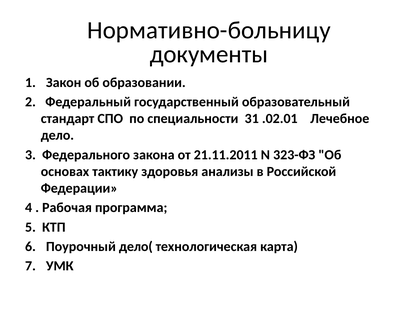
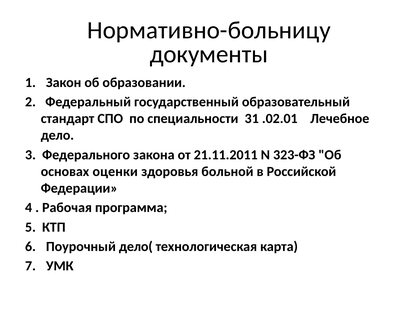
тактику: тактику -> оценки
анализы: анализы -> больной
